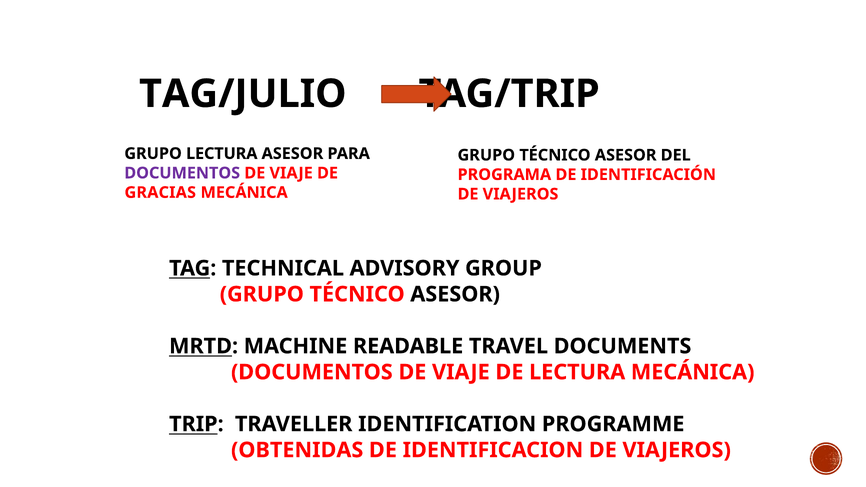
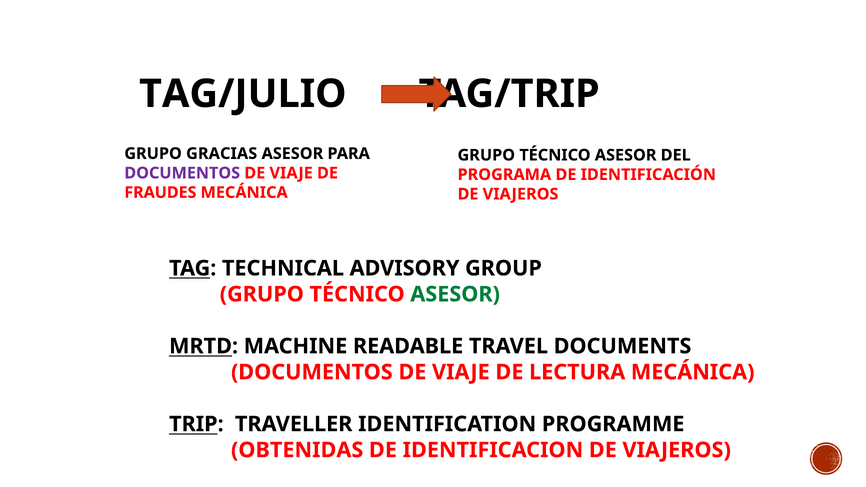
GRUPO LECTURA: LECTURA -> GRACIAS
GRACIAS: GRACIAS -> FRAUDES
ASESOR at (455, 294) colour: black -> green
